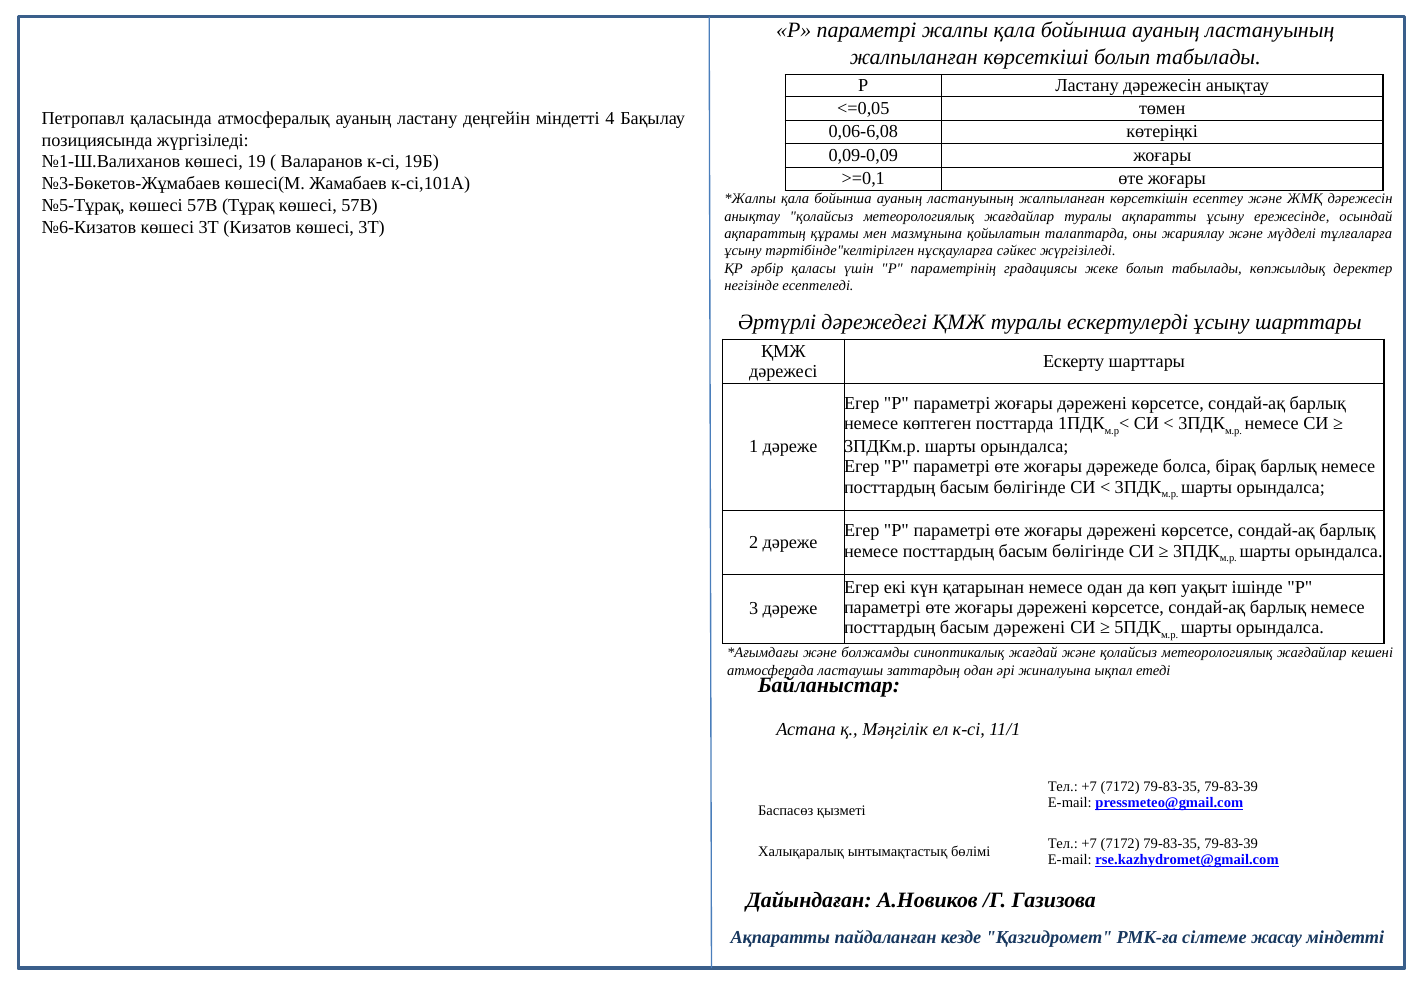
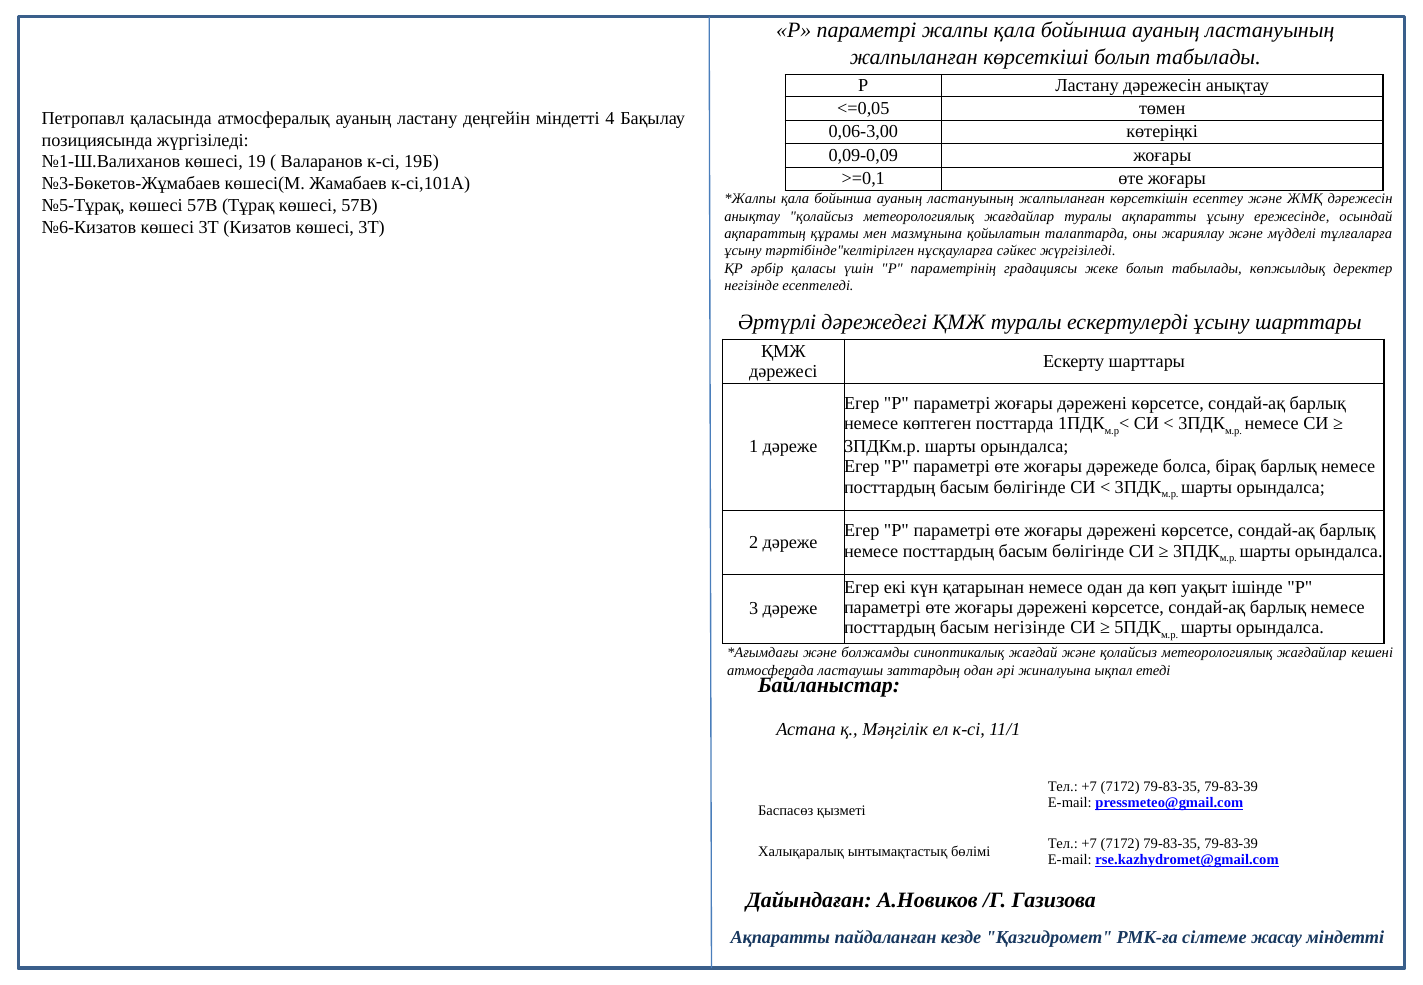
0,06-6,08: 0,06-6,08 -> 0,06-3,00
басым дәрежені: дәрежені -> негізінде
